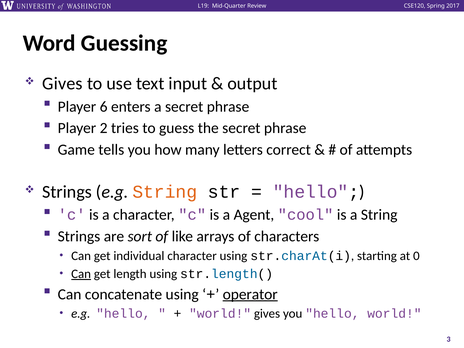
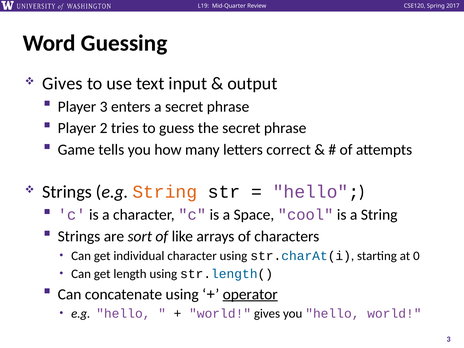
Player 6: 6 -> 3
Agent: Agent -> Space
Can at (81, 274) underline: present -> none
